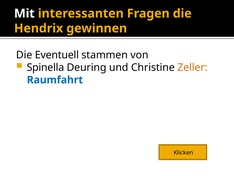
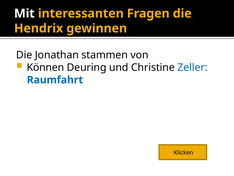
Eventuell: Eventuell -> Jonathan
Spinella: Spinella -> Können
Zeller colour: orange -> blue
